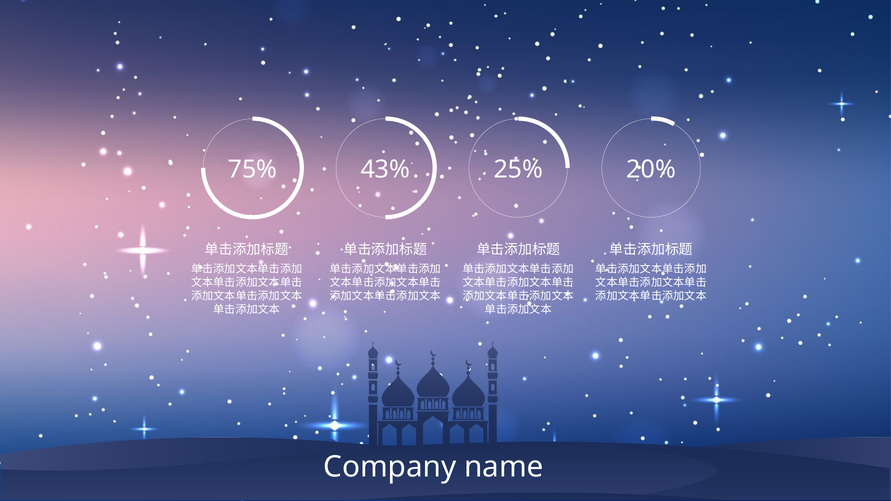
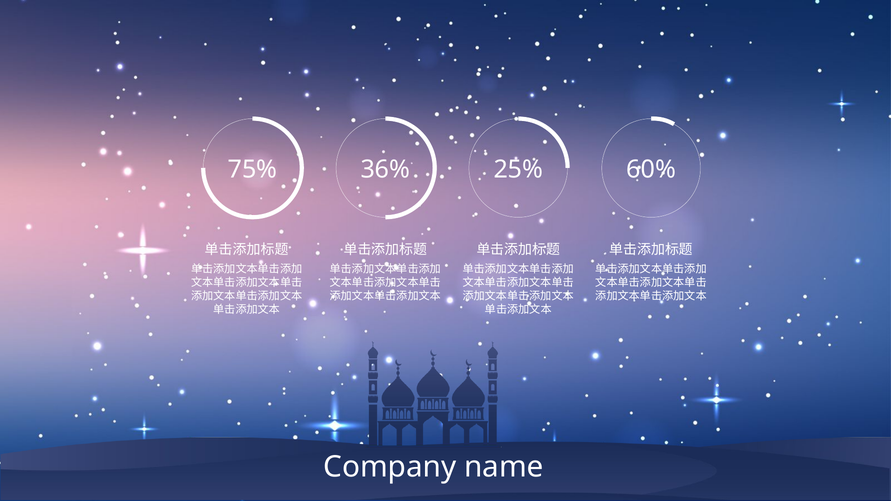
43%: 43% -> 36%
20%: 20% -> 60%
